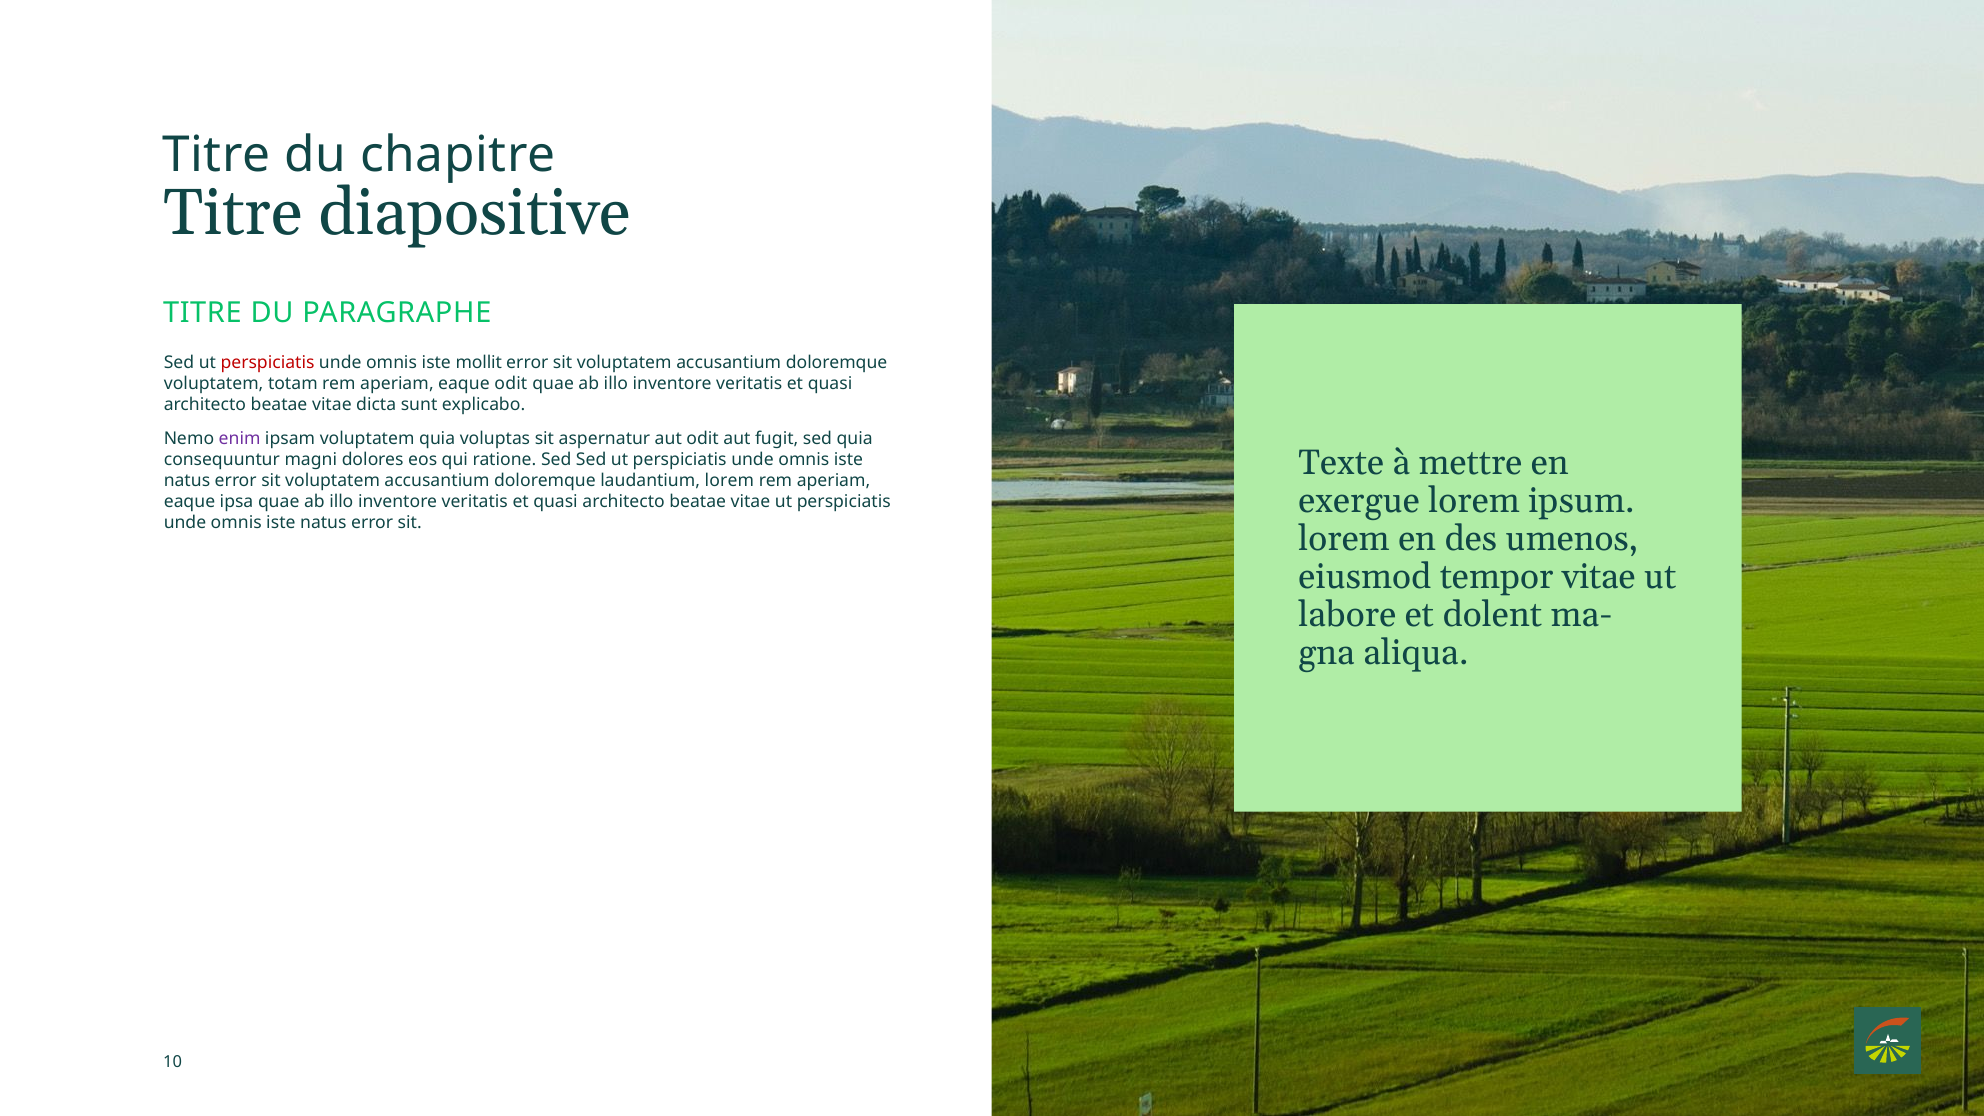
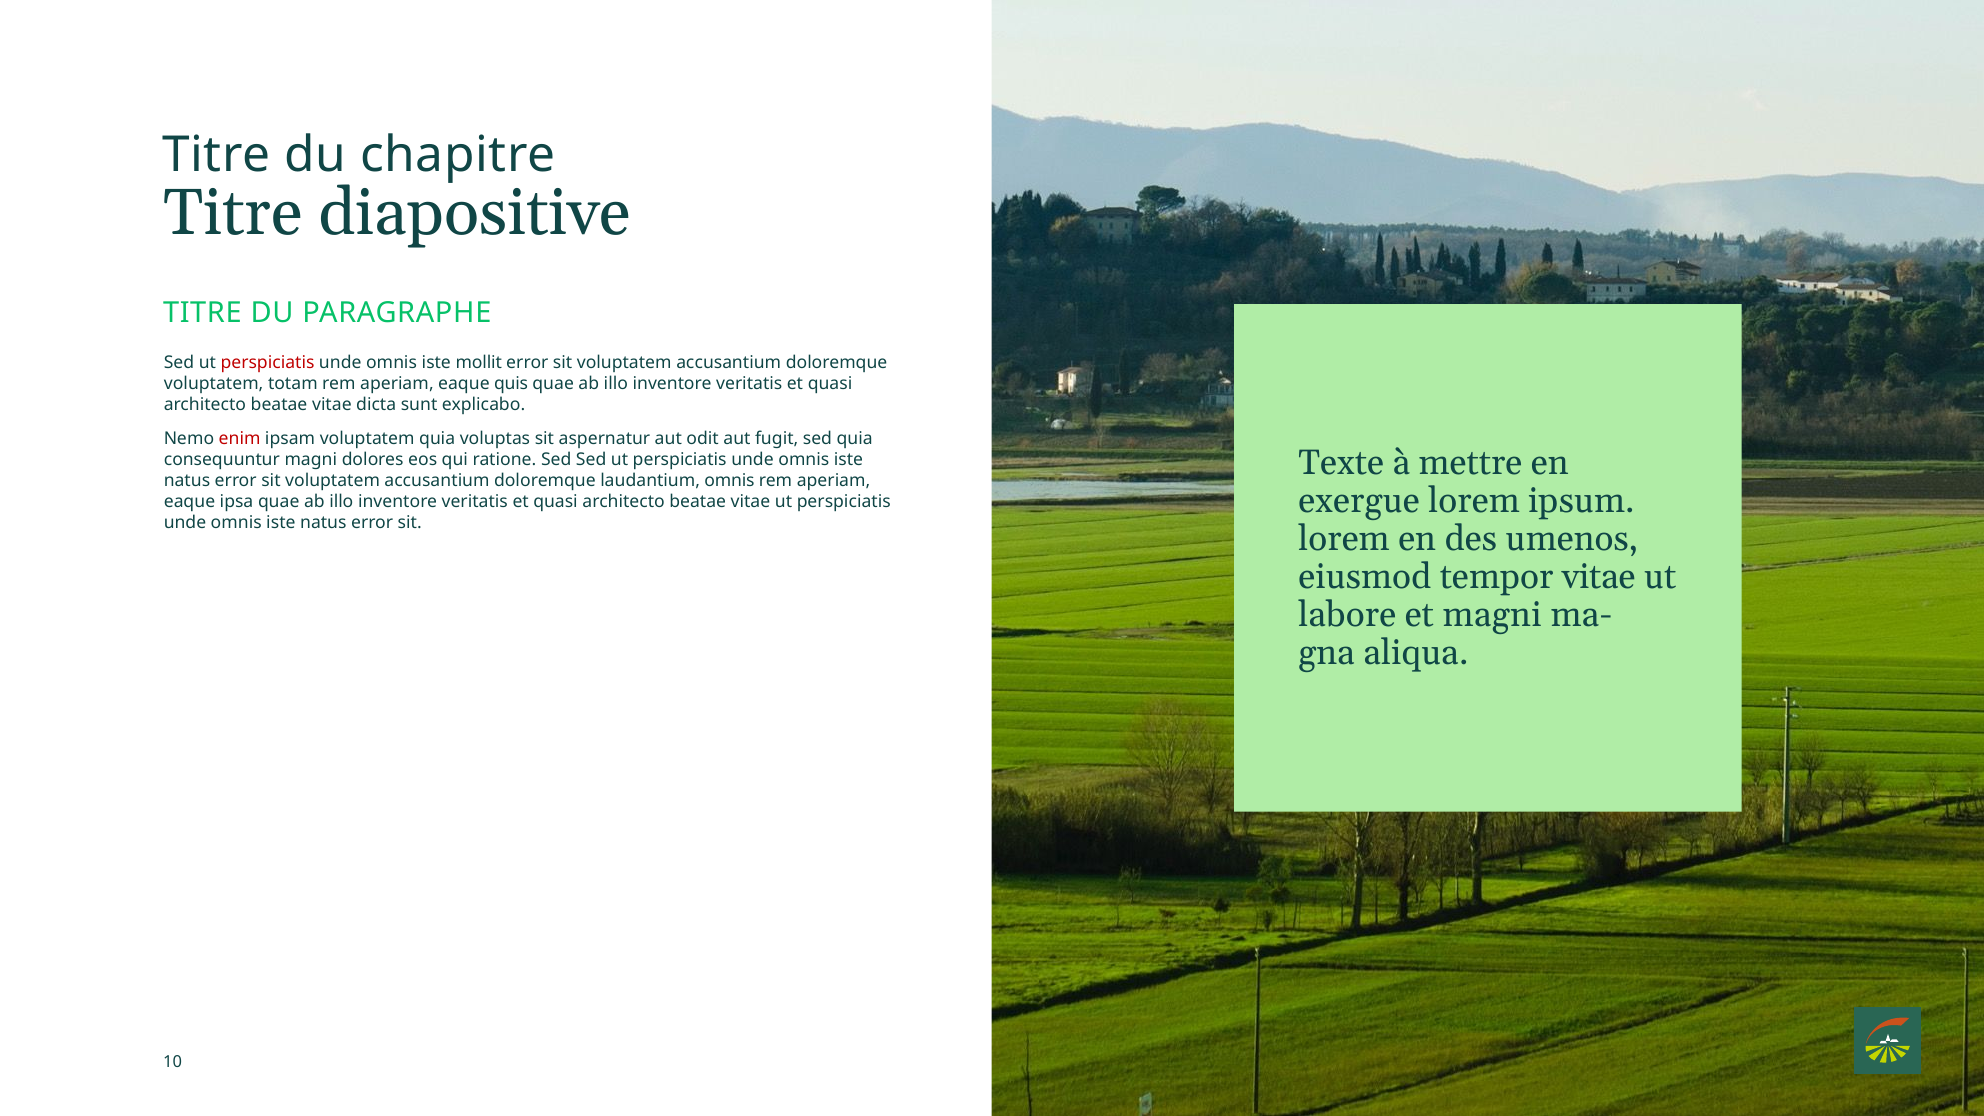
eaque odit: odit -> quis
enim colour: purple -> red
laudantium lorem: lorem -> omnis
et dolent: dolent -> magni
